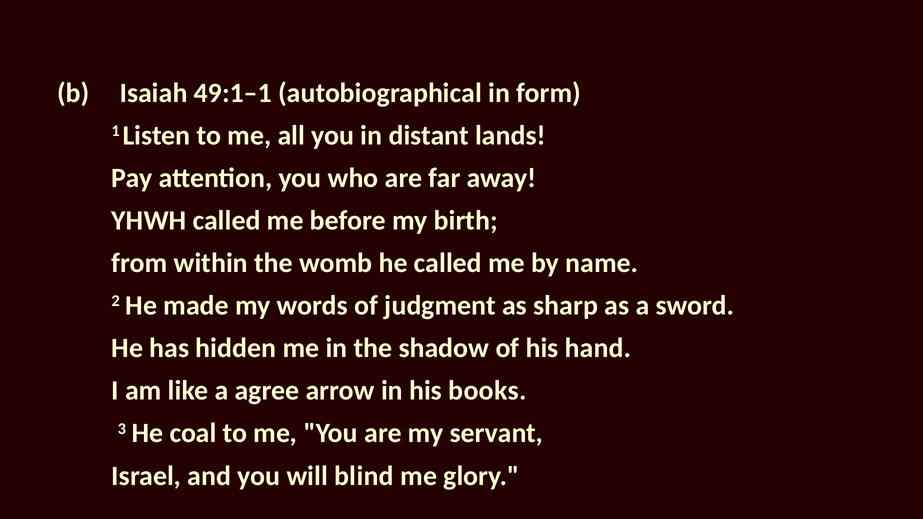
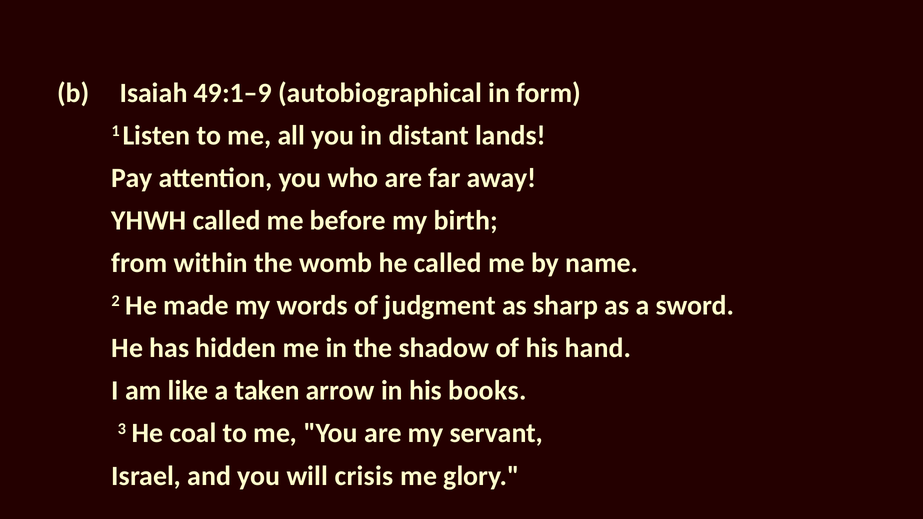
49:1–1: 49:1–1 -> 49:1–9
agree: agree -> taken
blind: blind -> crisis
